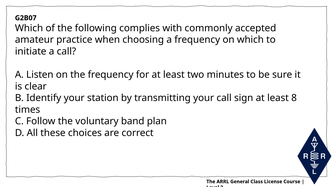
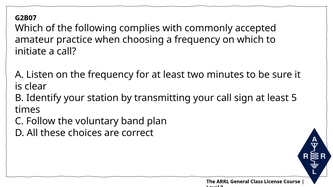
8: 8 -> 5
